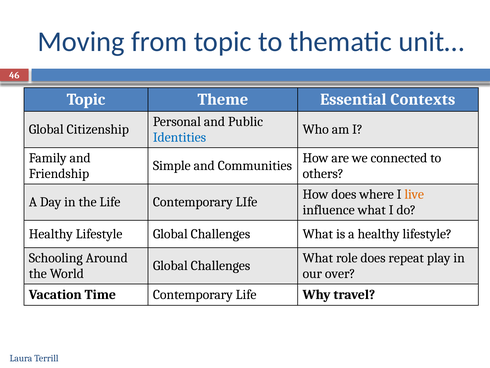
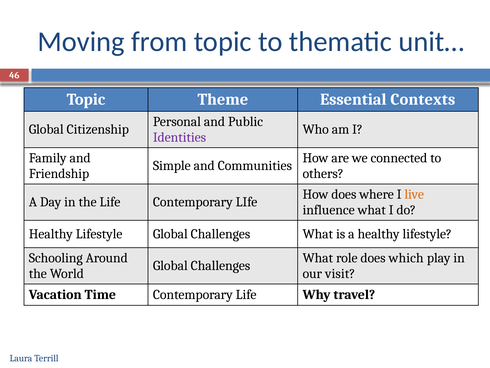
Identities colour: blue -> purple
repeat: repeat -> which
over: over -> visit
